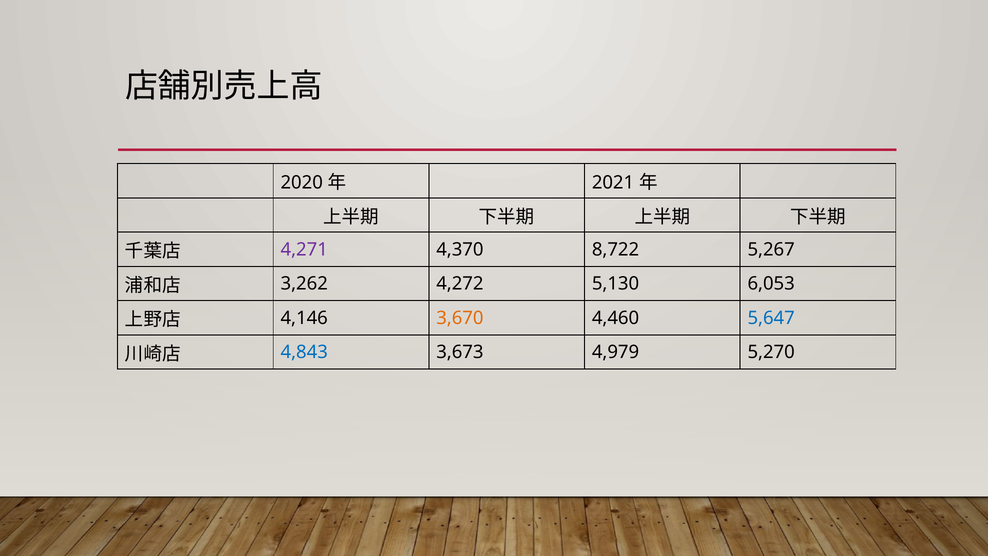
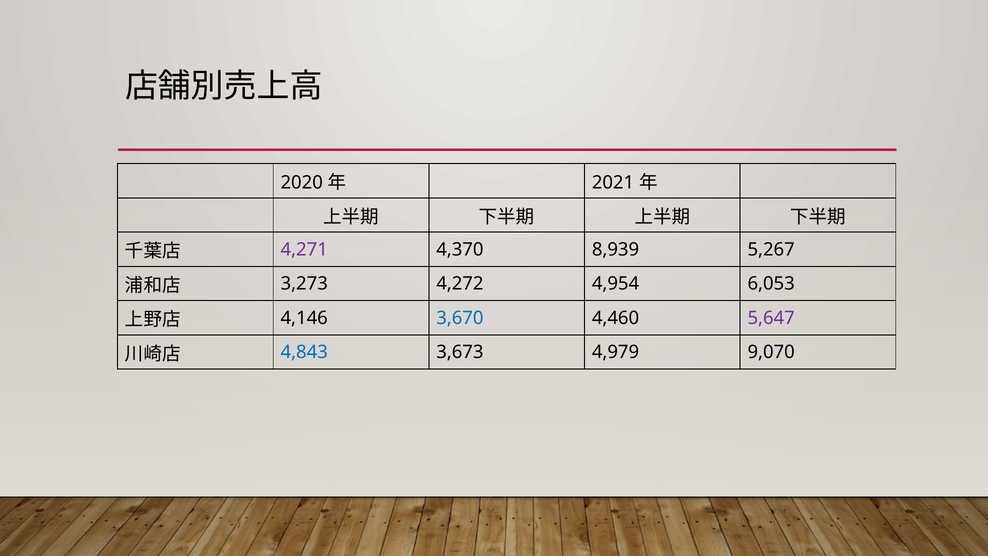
8,722: 8,722 -> 8,939
3,262: 3,262 -> 3,273
5,130: 5,130 -> 4,954
3,670 colour: orange -> blue
5,647 colour: blue -> purple
5,270: 5,270 -> 9,070
